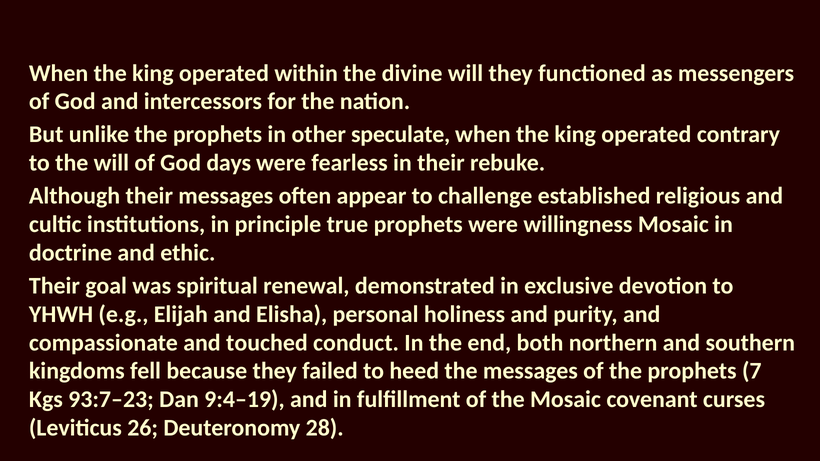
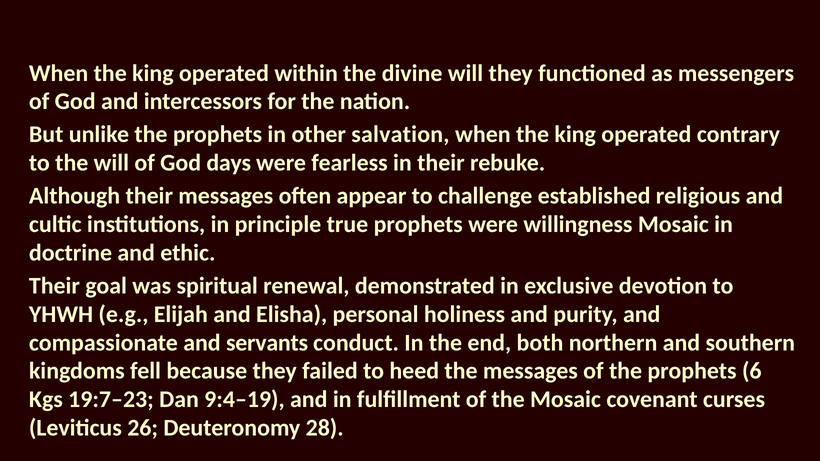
speculate: speculate -> salvation
touched: touched -> servants
7: 7 -> 6
93:7–23: 93:7–23 -> 19:7–23
